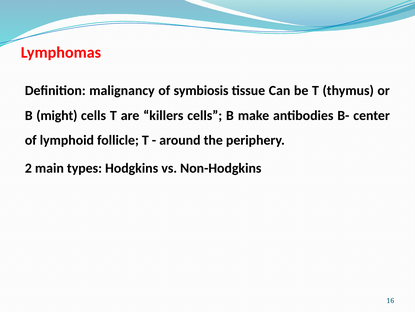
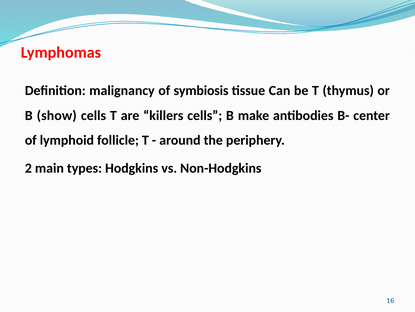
might: might -> show
